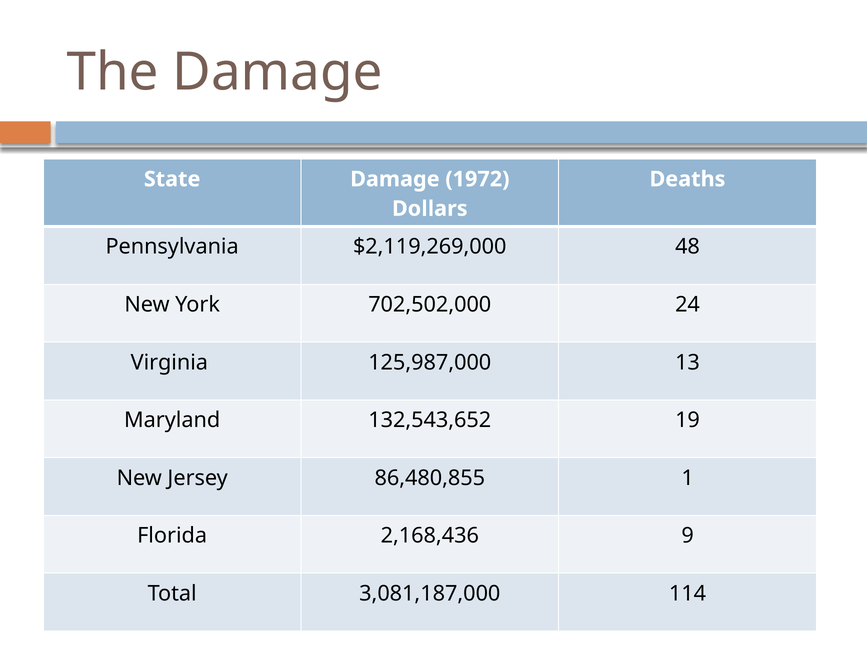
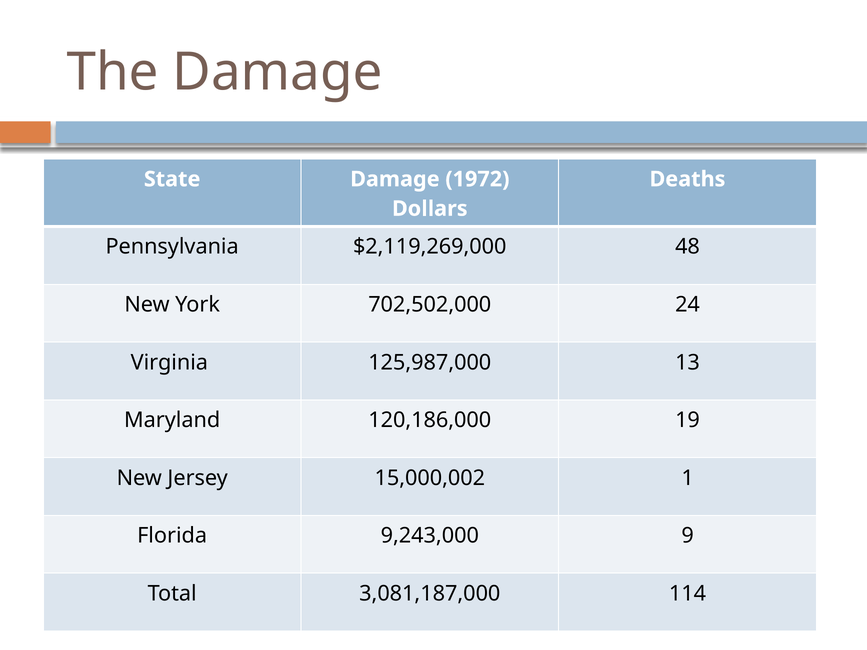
132,543,652: 132,543,652 -> 120,186,000
86,480,855: 86,480,855 -> 15,000,002
2,168,436: 2,168,436 -> 9,243,000
